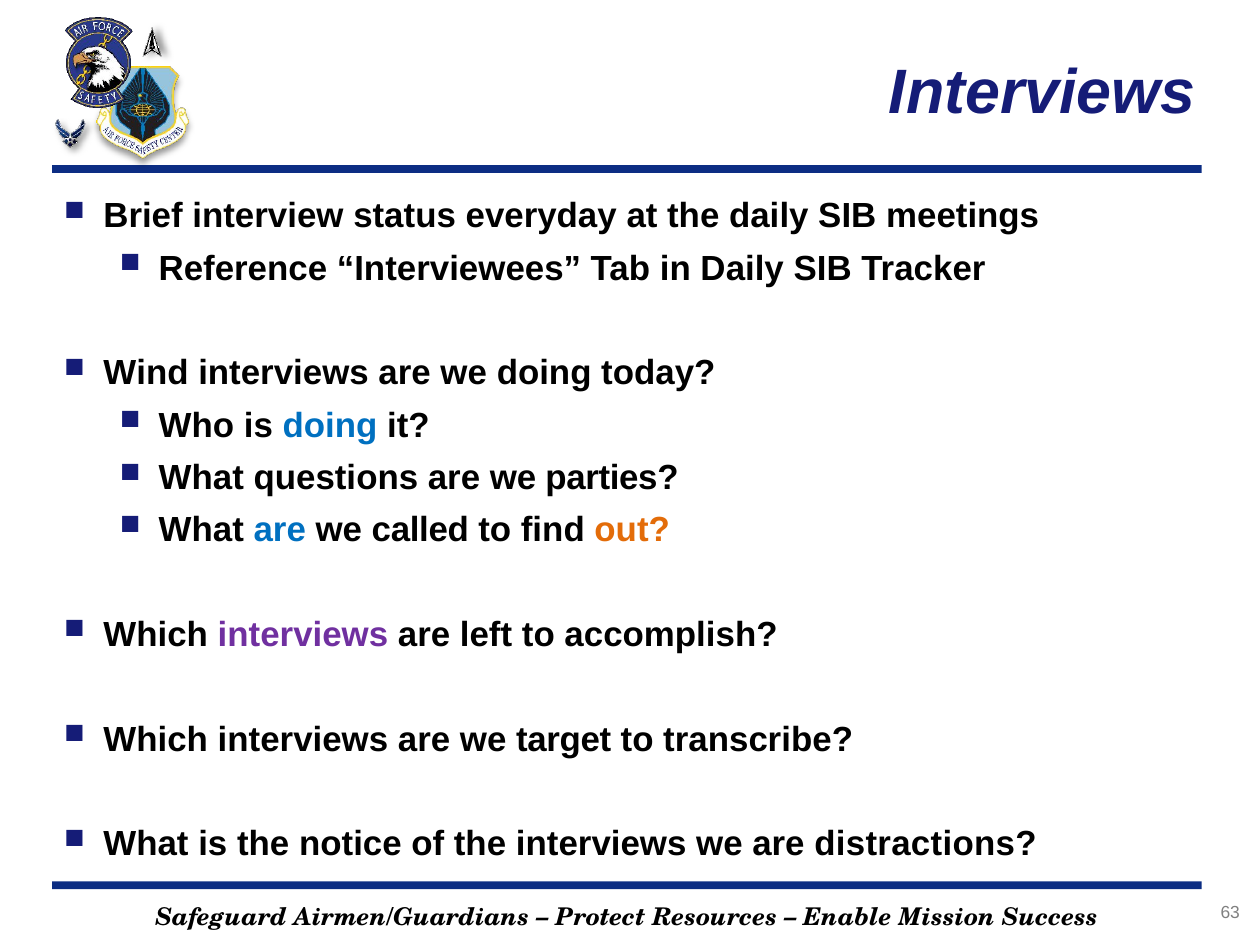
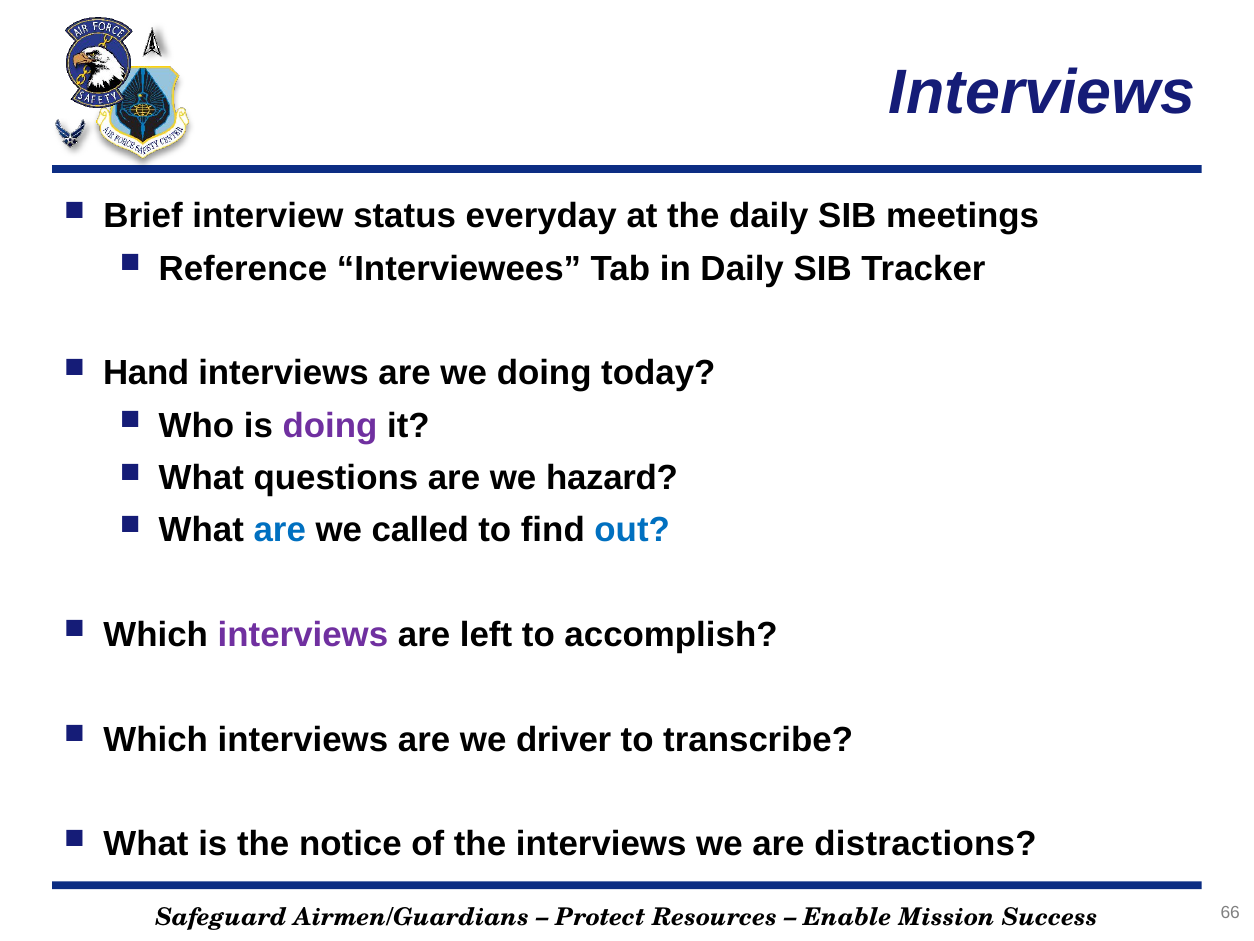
Wind: Wind -> Hand
doing at (330, 425) colour: blue -> purple
parties: parties -> hazard
out colour: orange -> blue
target: target -> driver
63: 63 -> 66
